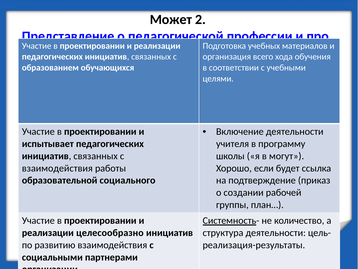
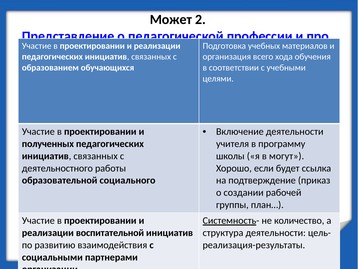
испытывает: испытывает -> полученных
взаимодействия at (57, 168): взаимодействия -> деятельностного
целесообразно: целесообразно -> воспитательной
